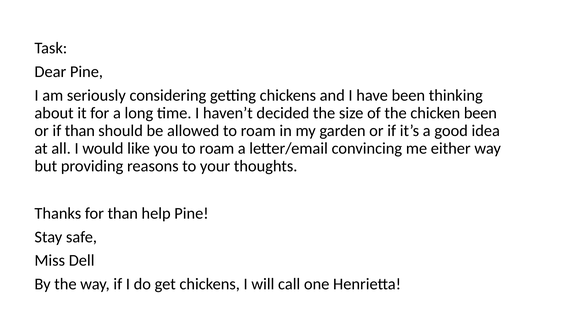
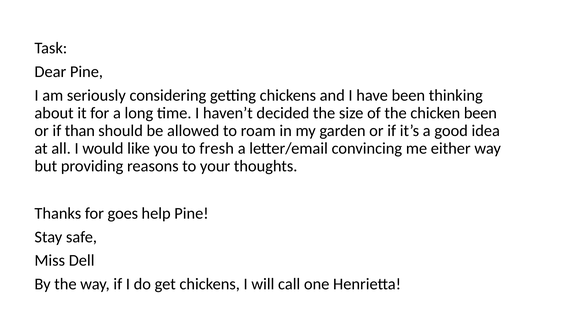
you to roam: roam -> fresh
for than: than -> goes
